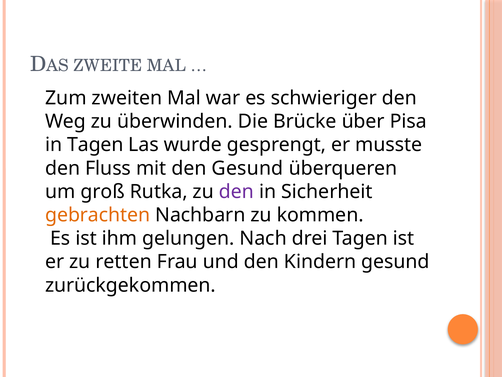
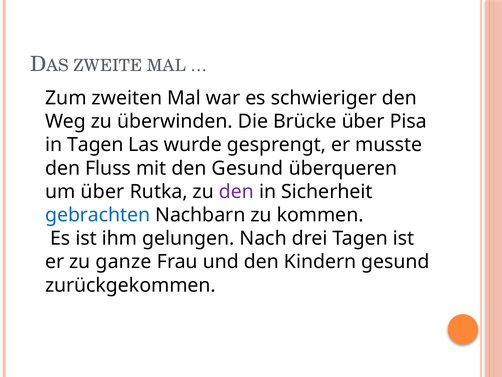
um groß: groß -> über
gebrachten colour: orange -> blue
retten: retten -> ganze
